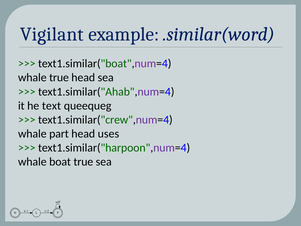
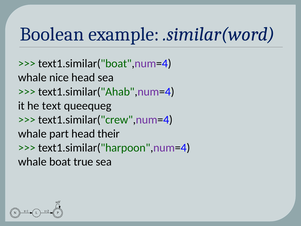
Vigilant: Vigilant -> Boolean
whale true: true -> nice
uses: uses -> their
